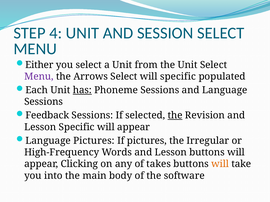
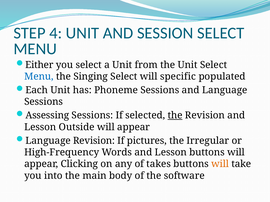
Menu at (39, 77) colour: purple -> blue
Arrows: Arrows -> Singing
has underline: present -> none
Feedback: Feedback -> Assessing
Lesson Specific: Specific -> Outside
Language Pictures: Pictures -> Revision
